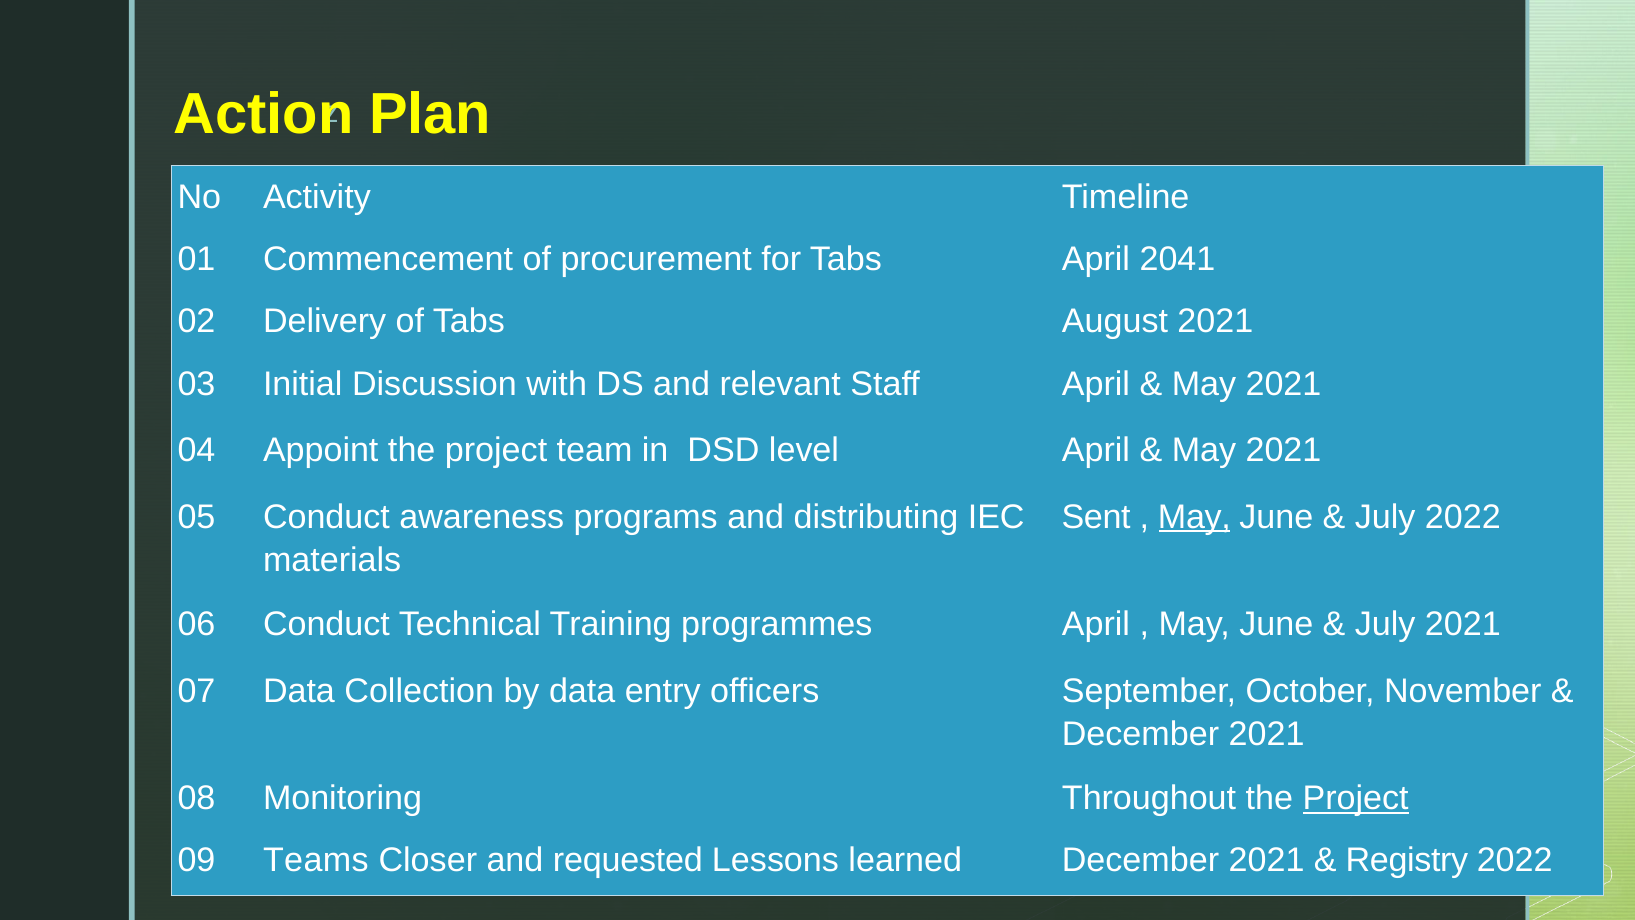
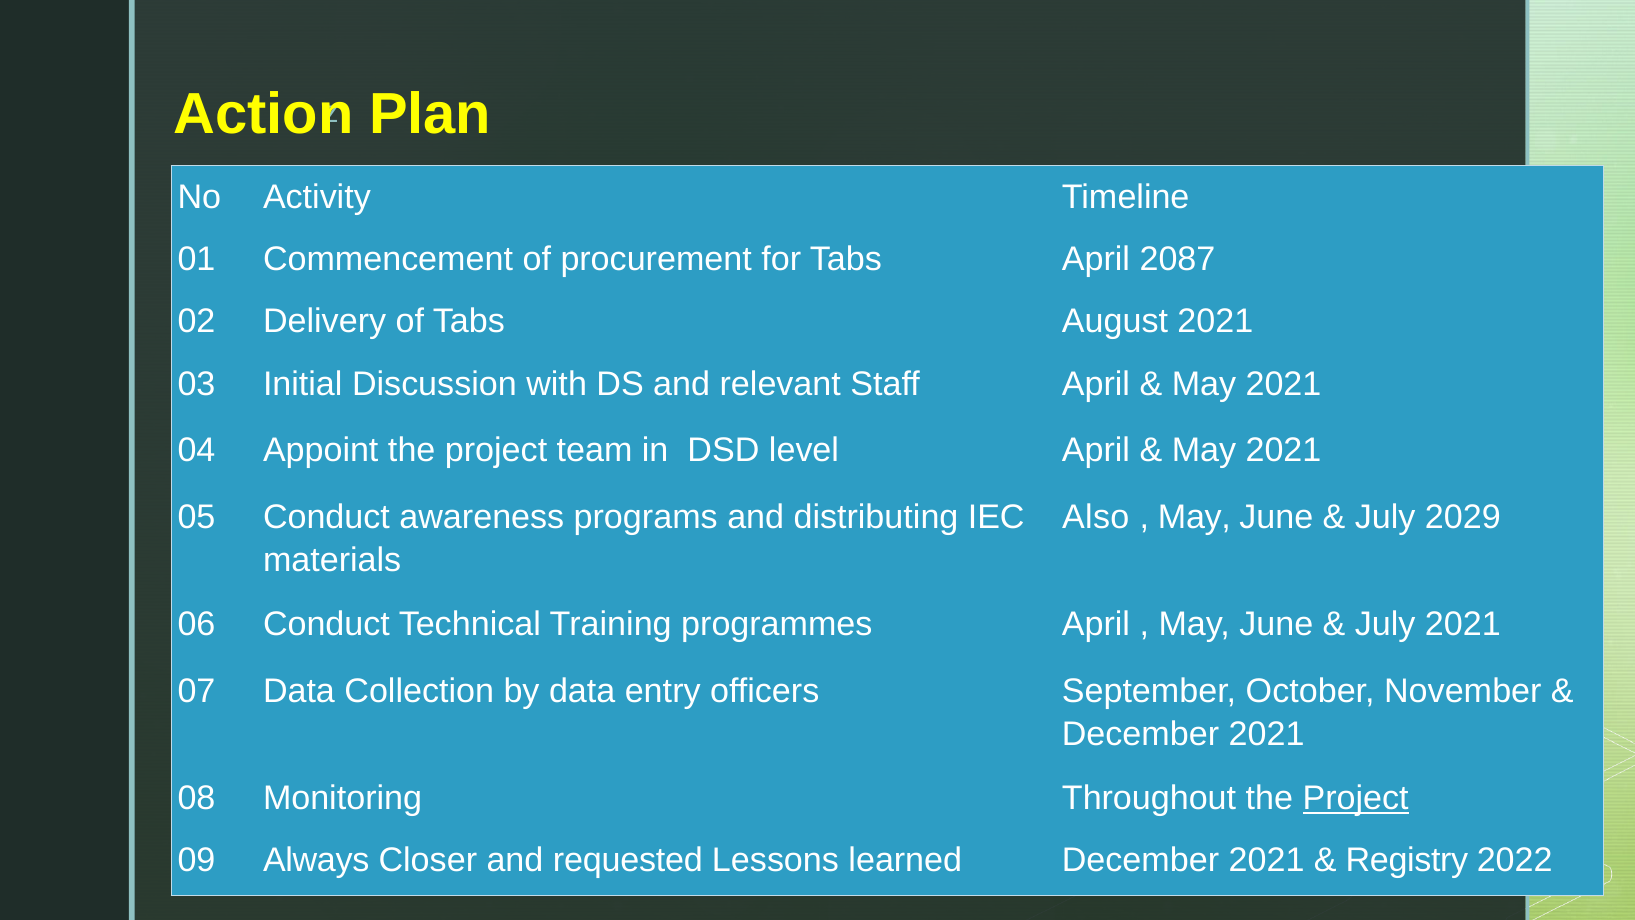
2041: 2041 -> 2087
Sent: Sent -> Also
May at (1194, 517) underline: present -> none
July 2022: 2022 -> 2029
Teams: Teams -> Always
